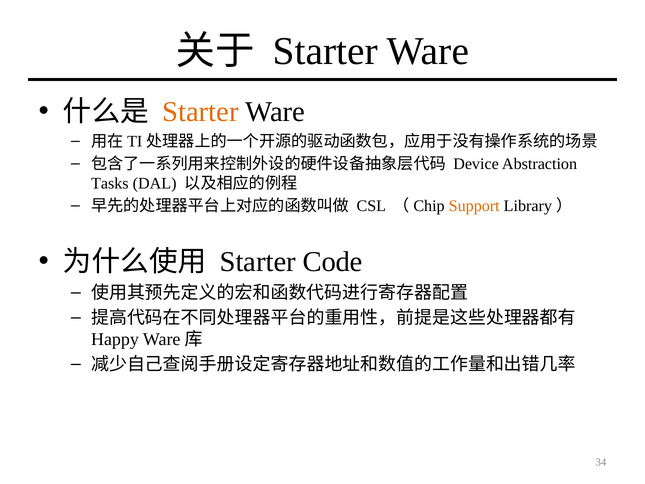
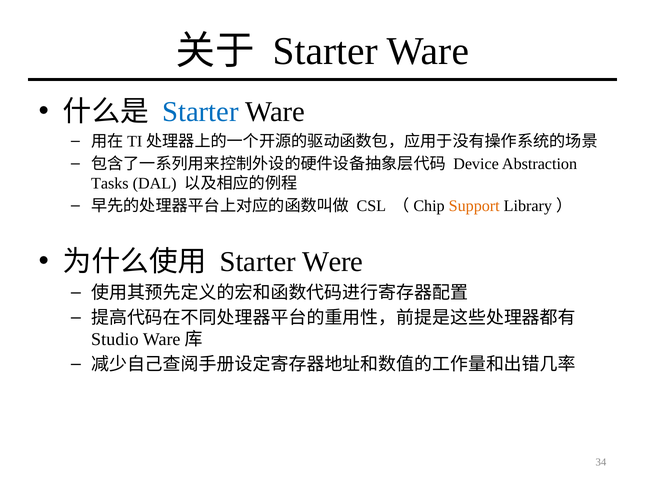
Starter at (200, 112) colour: orange -> blue
Code: Code -> Were
Happy: Happy -> Studio
